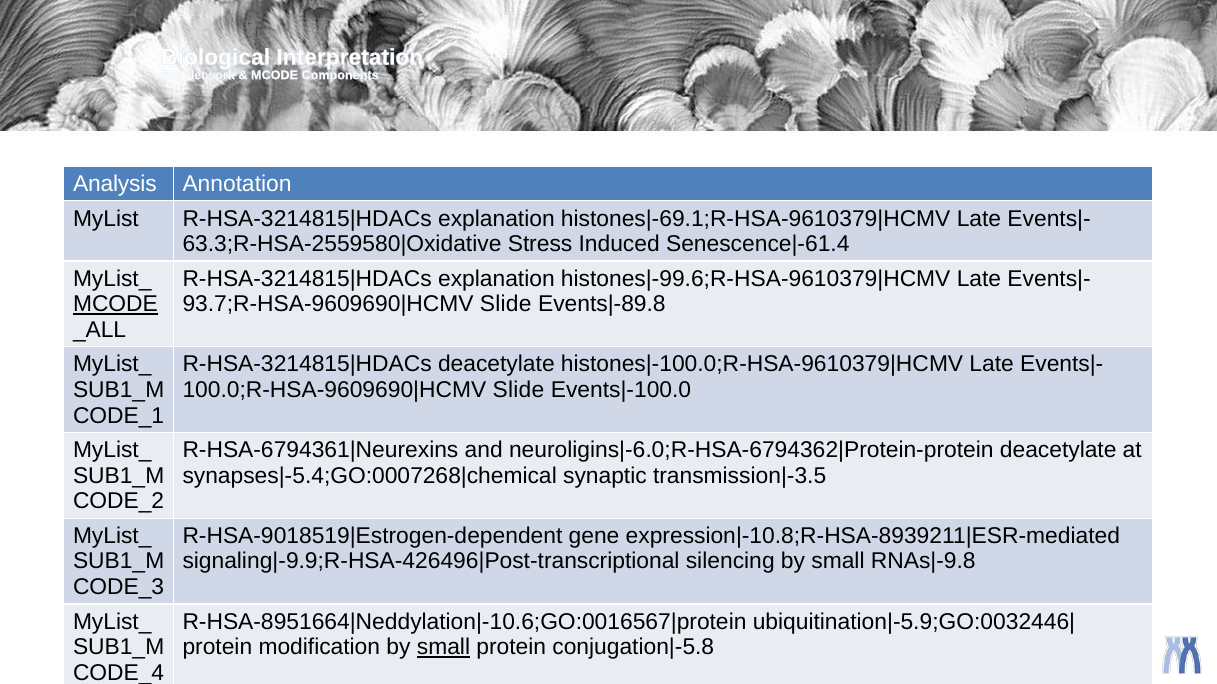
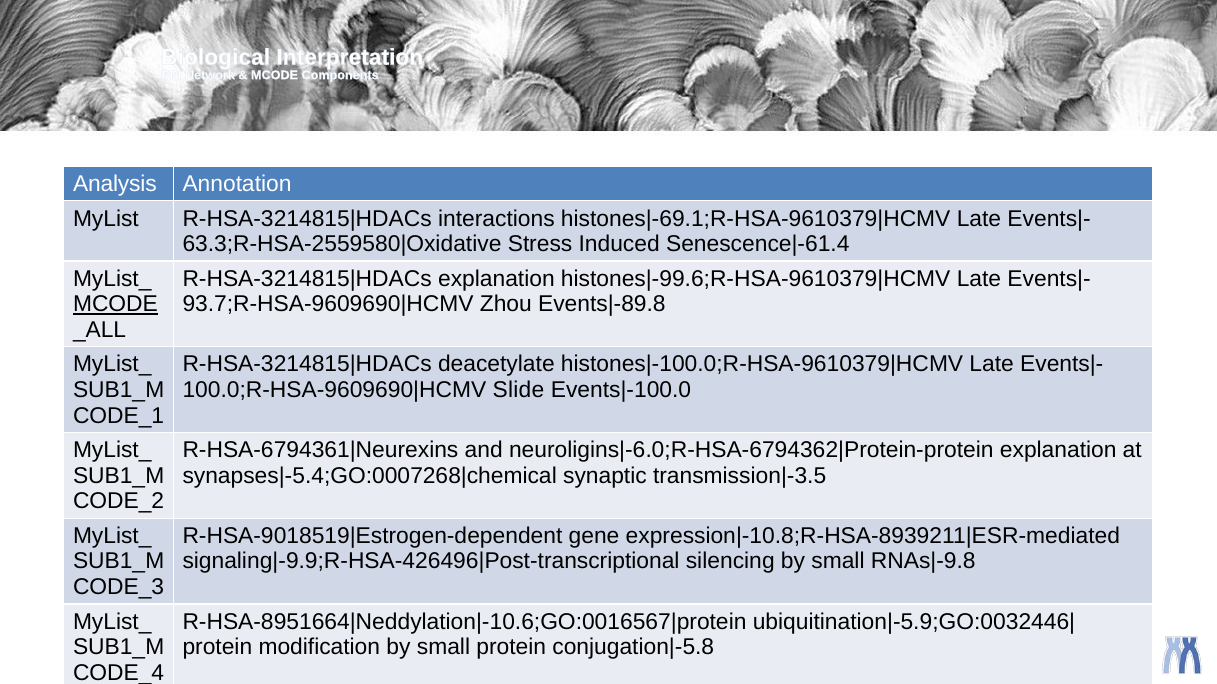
explanation at (496, 219): explanation -> interactions
Slide at (506, 304): Slide -> Zhou
deacetylate at (1058, 451): deacetylate -> explanation
small at (443, 648) underline: present -> none
